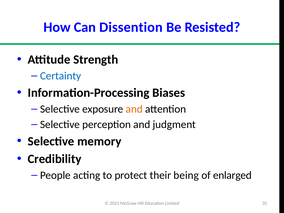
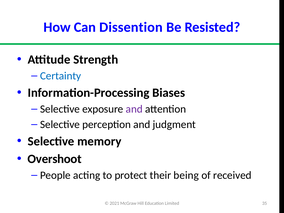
and at (134, 109) colour: orange -> purple
Credibility: Credibility -> Overshoot
enlarged: enlarged -> received
